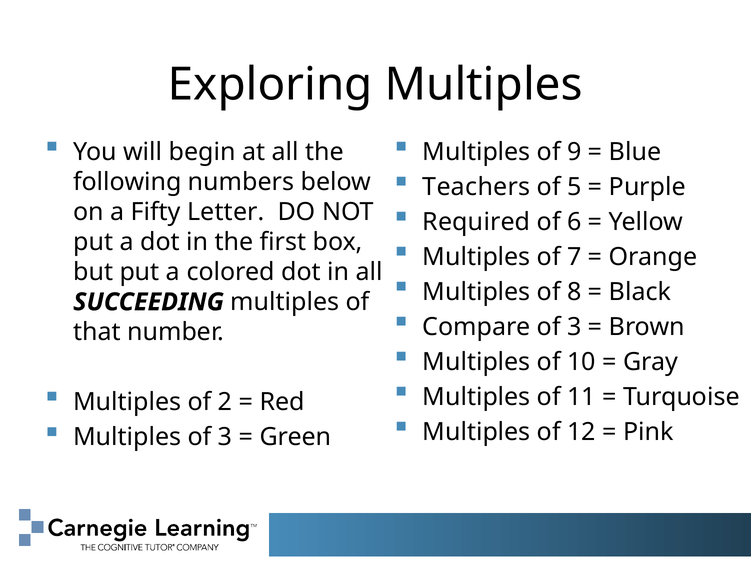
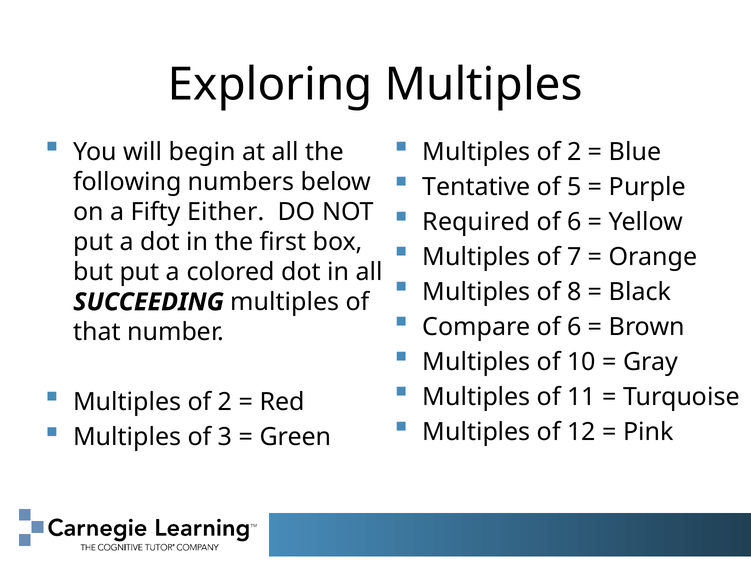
9 at (574, 152): 9 -> 2
Teachers: Teachers -> Tentative
Letter: Letter -> Either
3 at (574, 327): 3 -> 6
